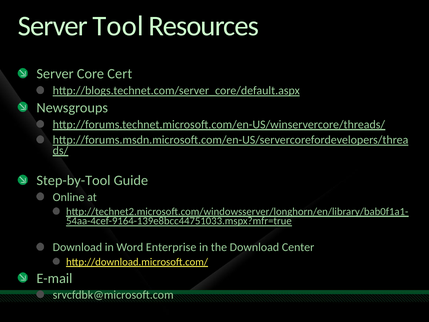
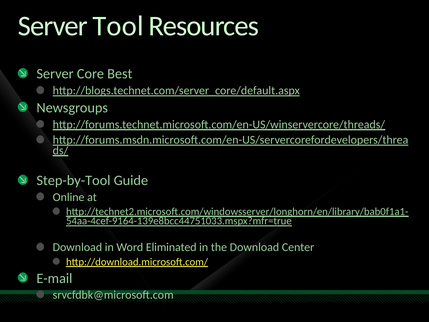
Cert: Cert -> Best
Enterprise: Enterprise -> Eliminated
